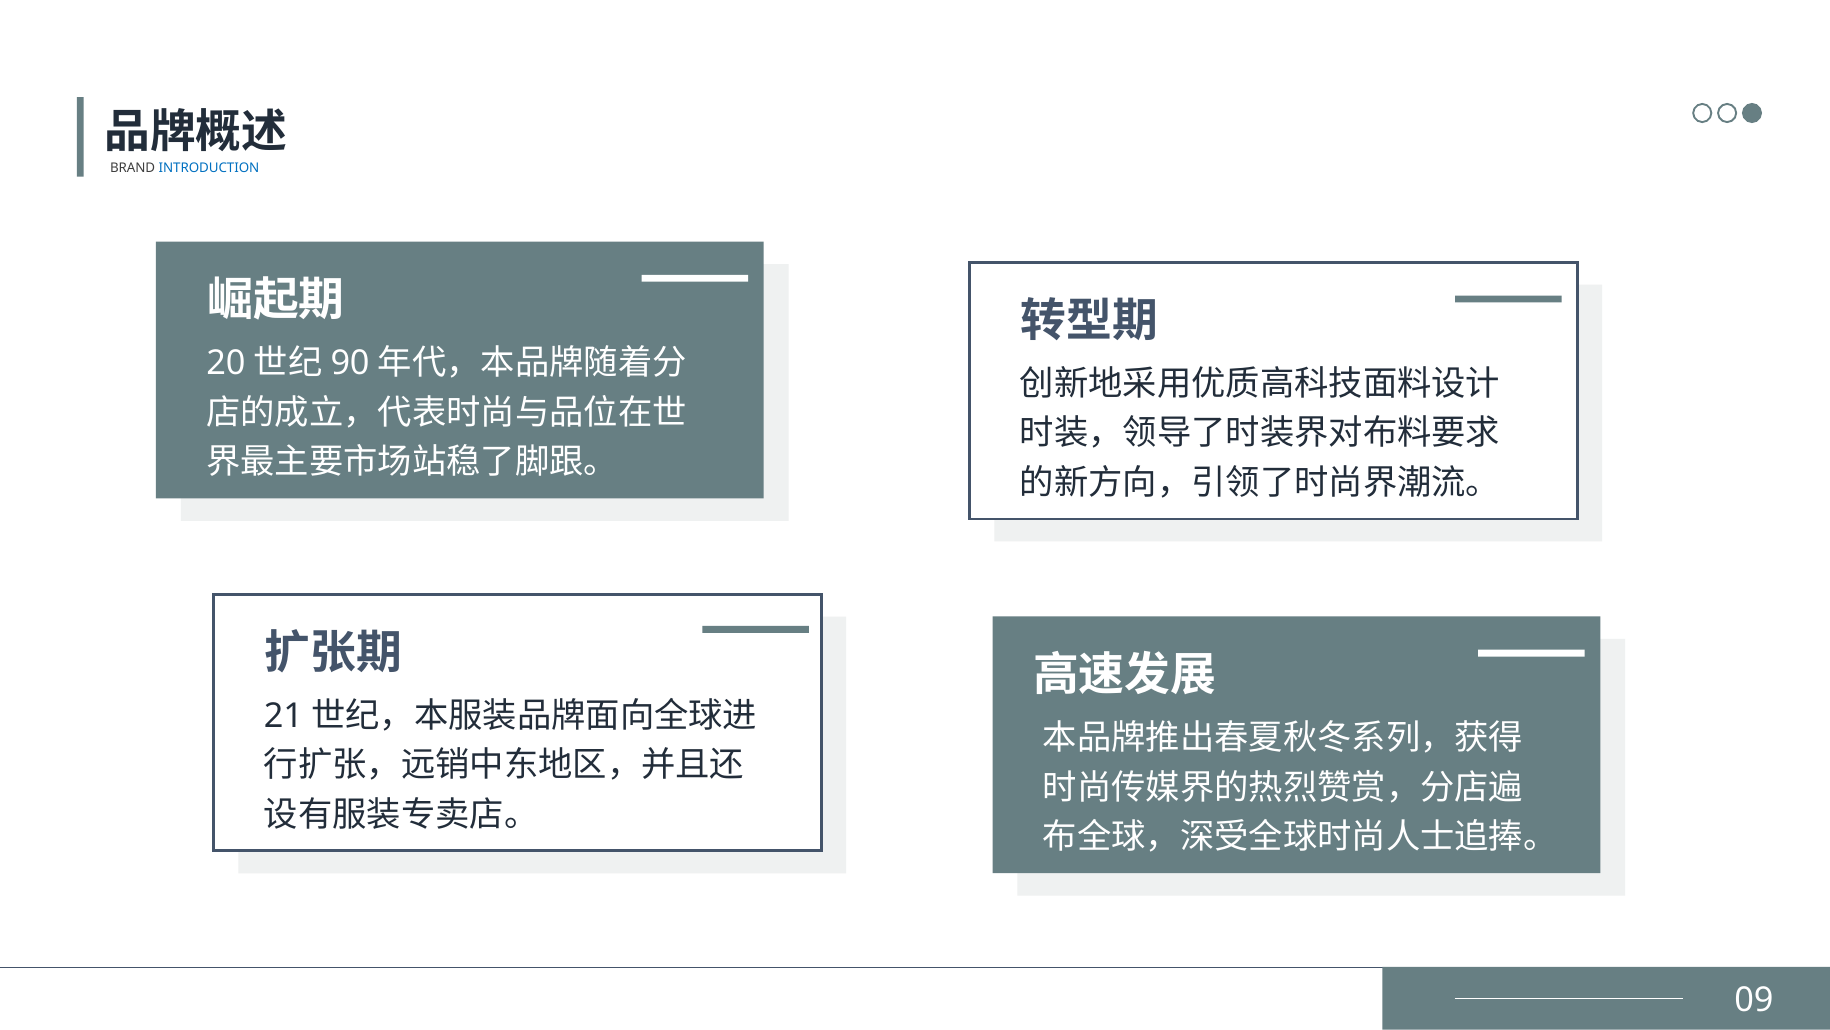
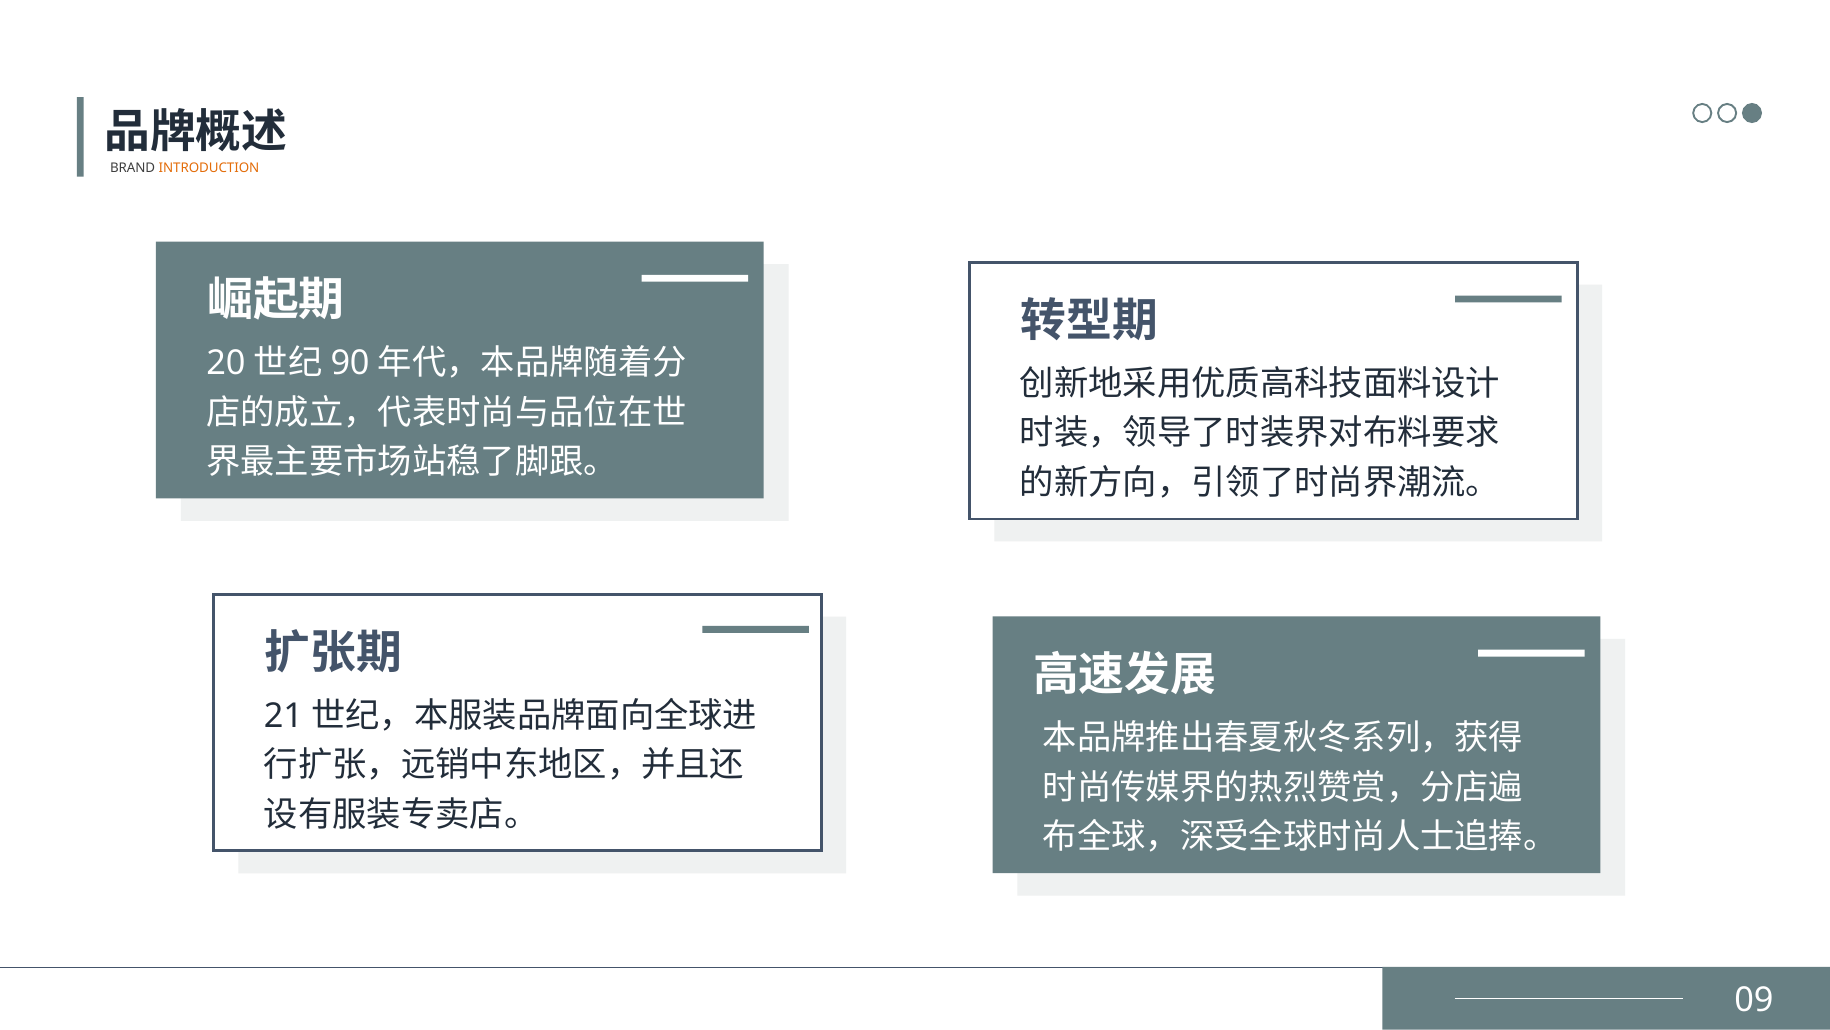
INTRODUCTION colour: blue -> orange
